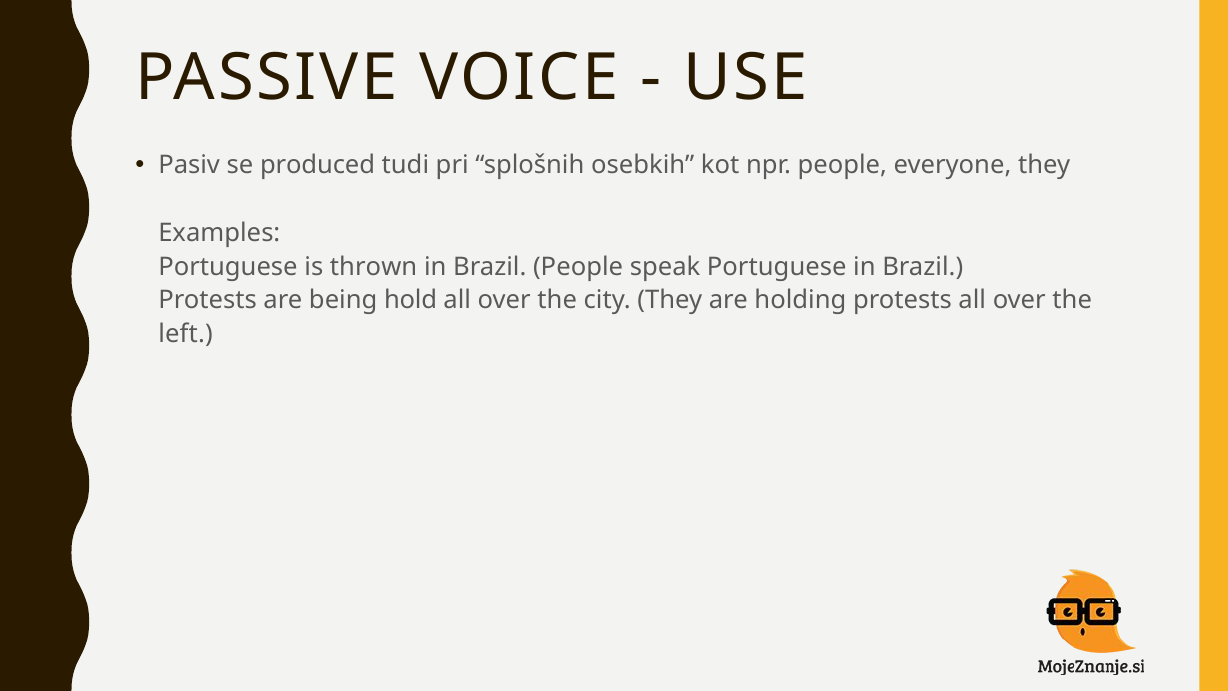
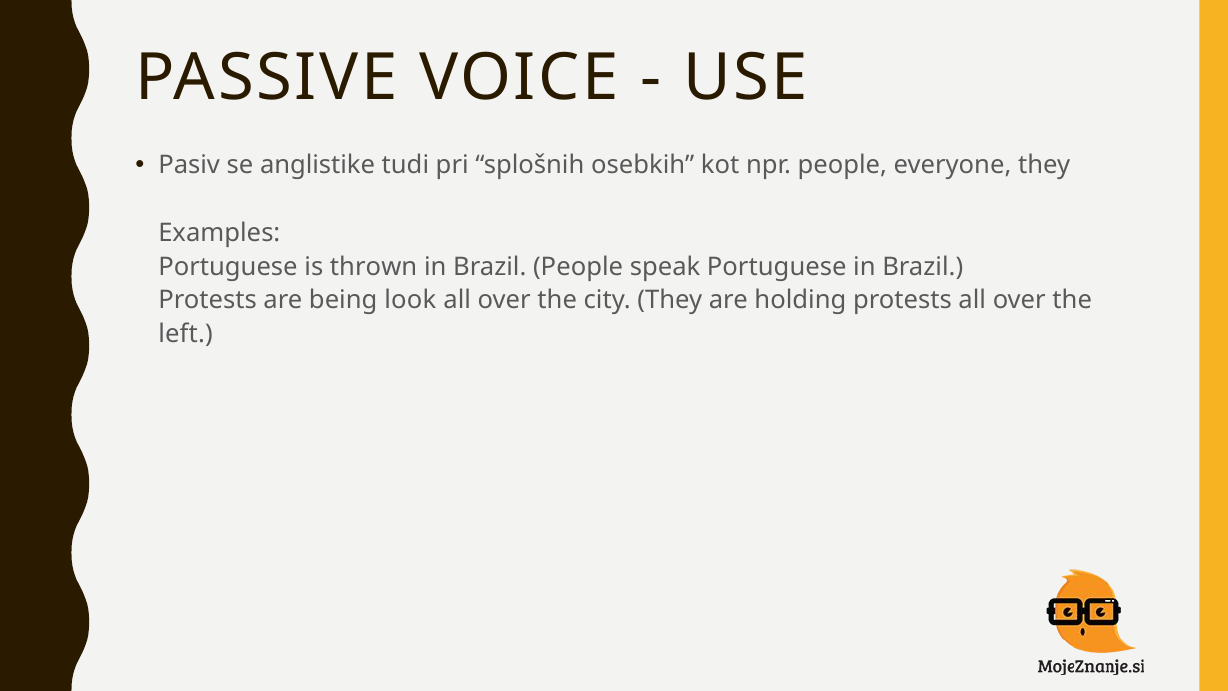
produced: produced -> anglistike
hold: hold -> look
